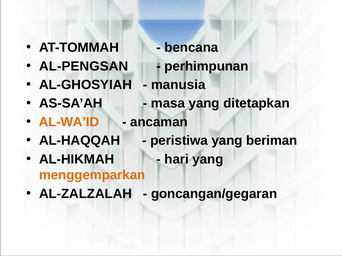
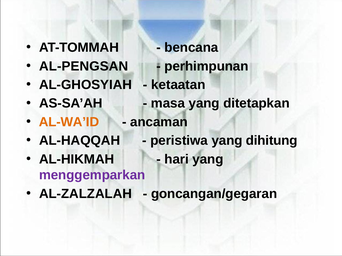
manusia: manusia -> ketaatan
beriman: beriman -> dihitung
menggemparkan colour: orange -> purple
